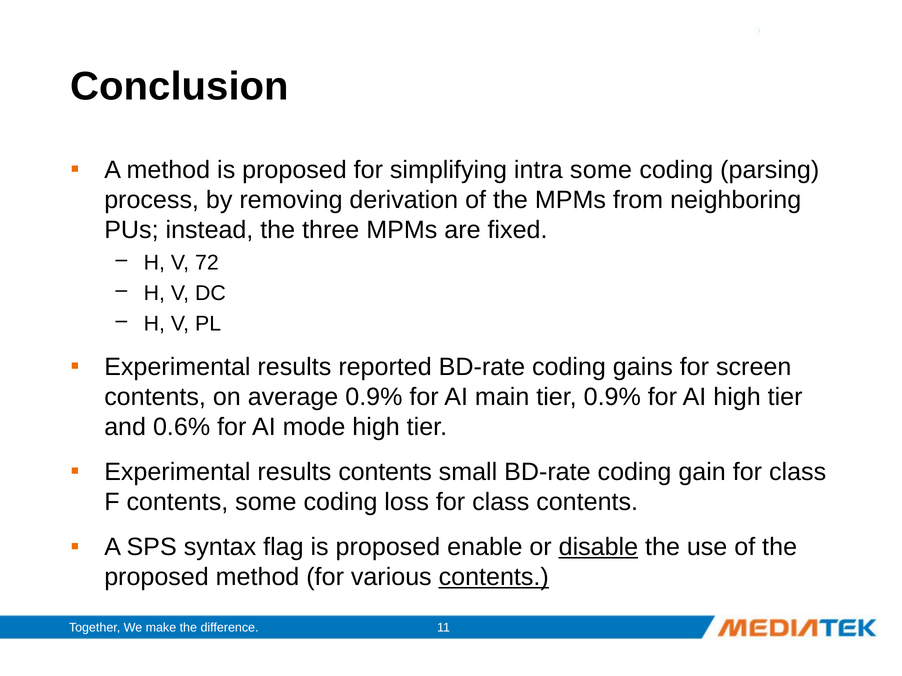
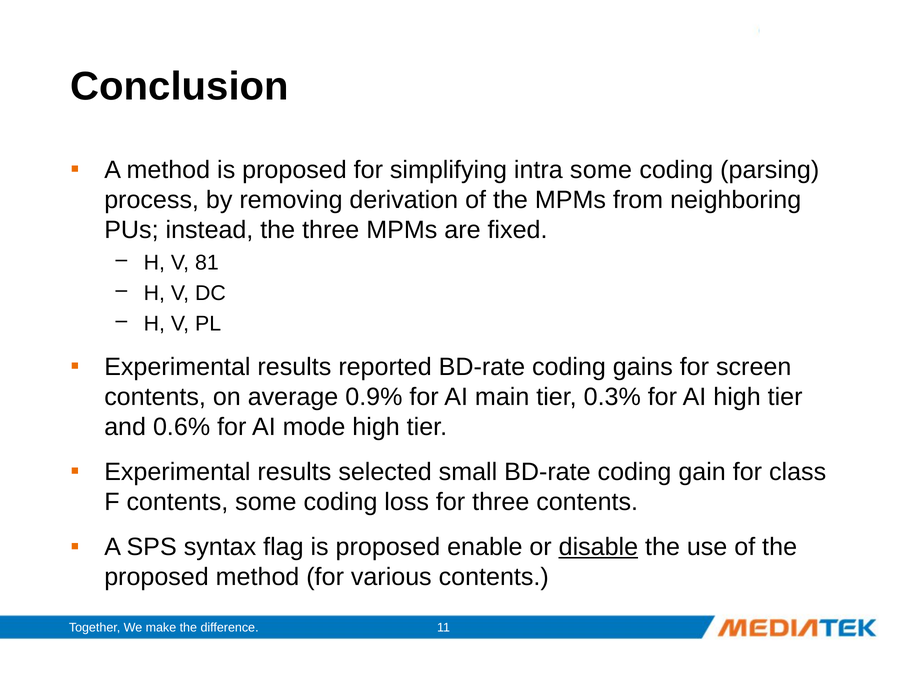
72: 72 -> 81
tier 0.9%: 0.9% -> 0.3%
results contents: contents -> selected
loss for class: class -> three
contents at (494, 578) underline: present -> none
